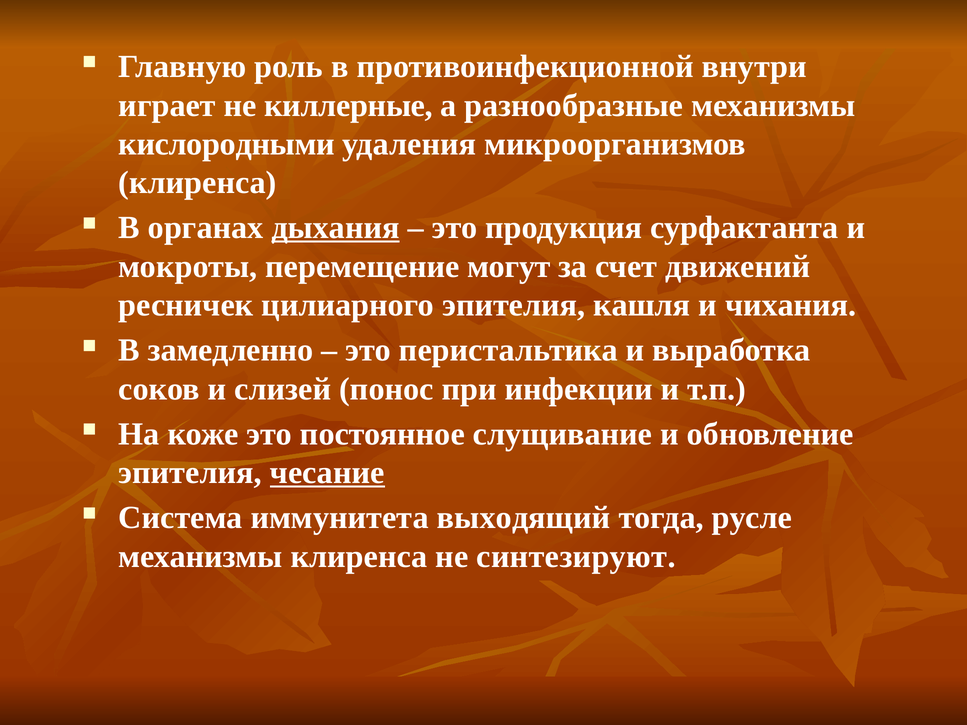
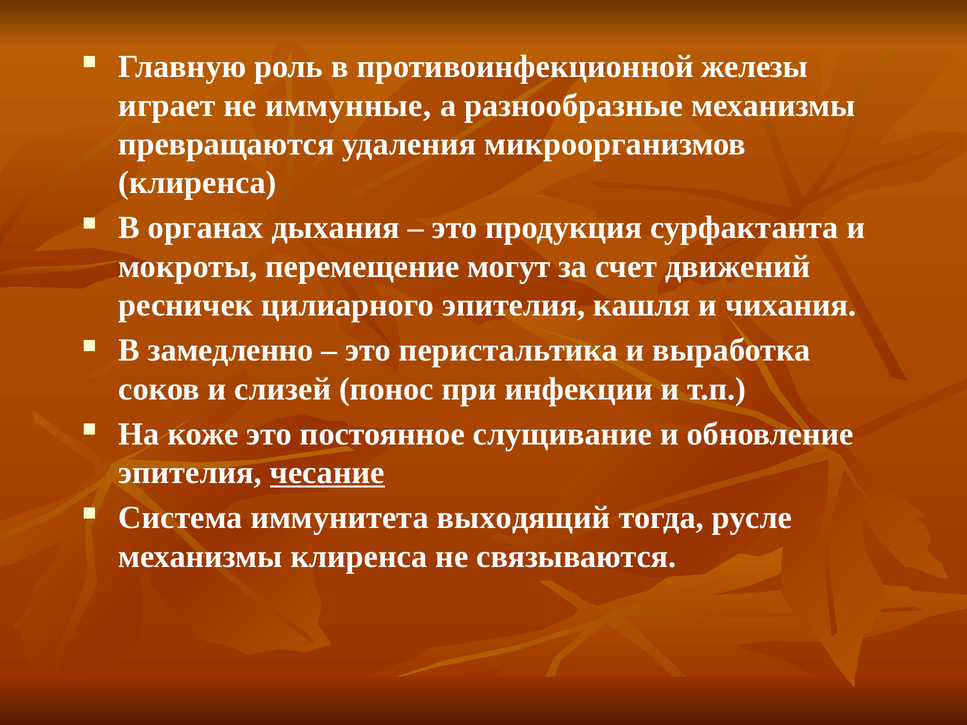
внутри: внутри -> железы
киллерные: киллерные -> иммунные
кислородными: кислородными -> превращаются
дыхания underline: present -> none
синтезируют: синтезируют -> связываются
